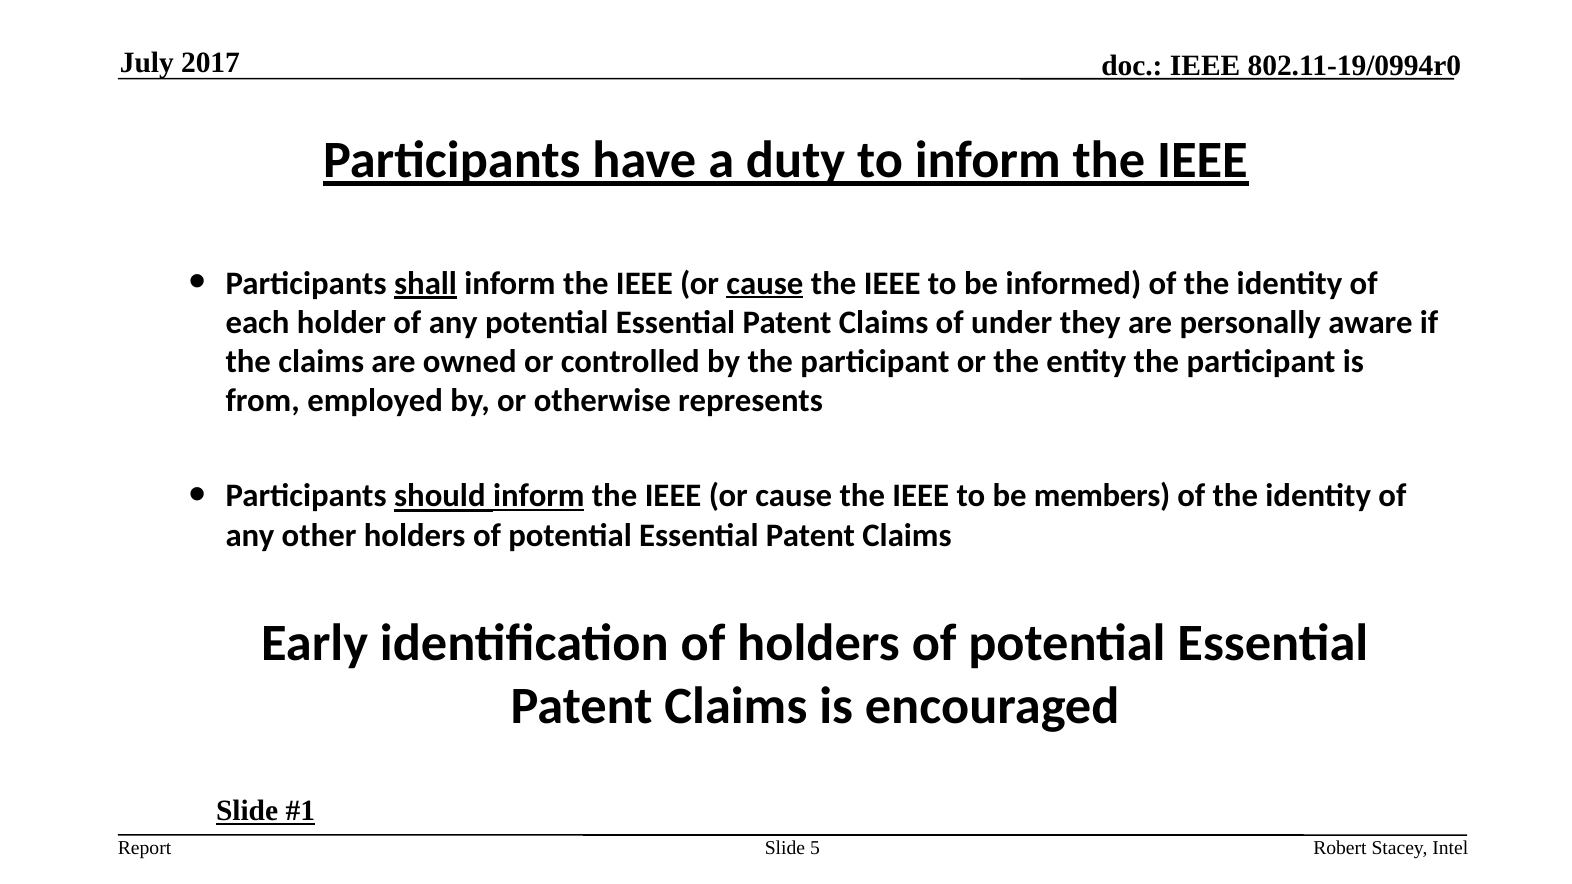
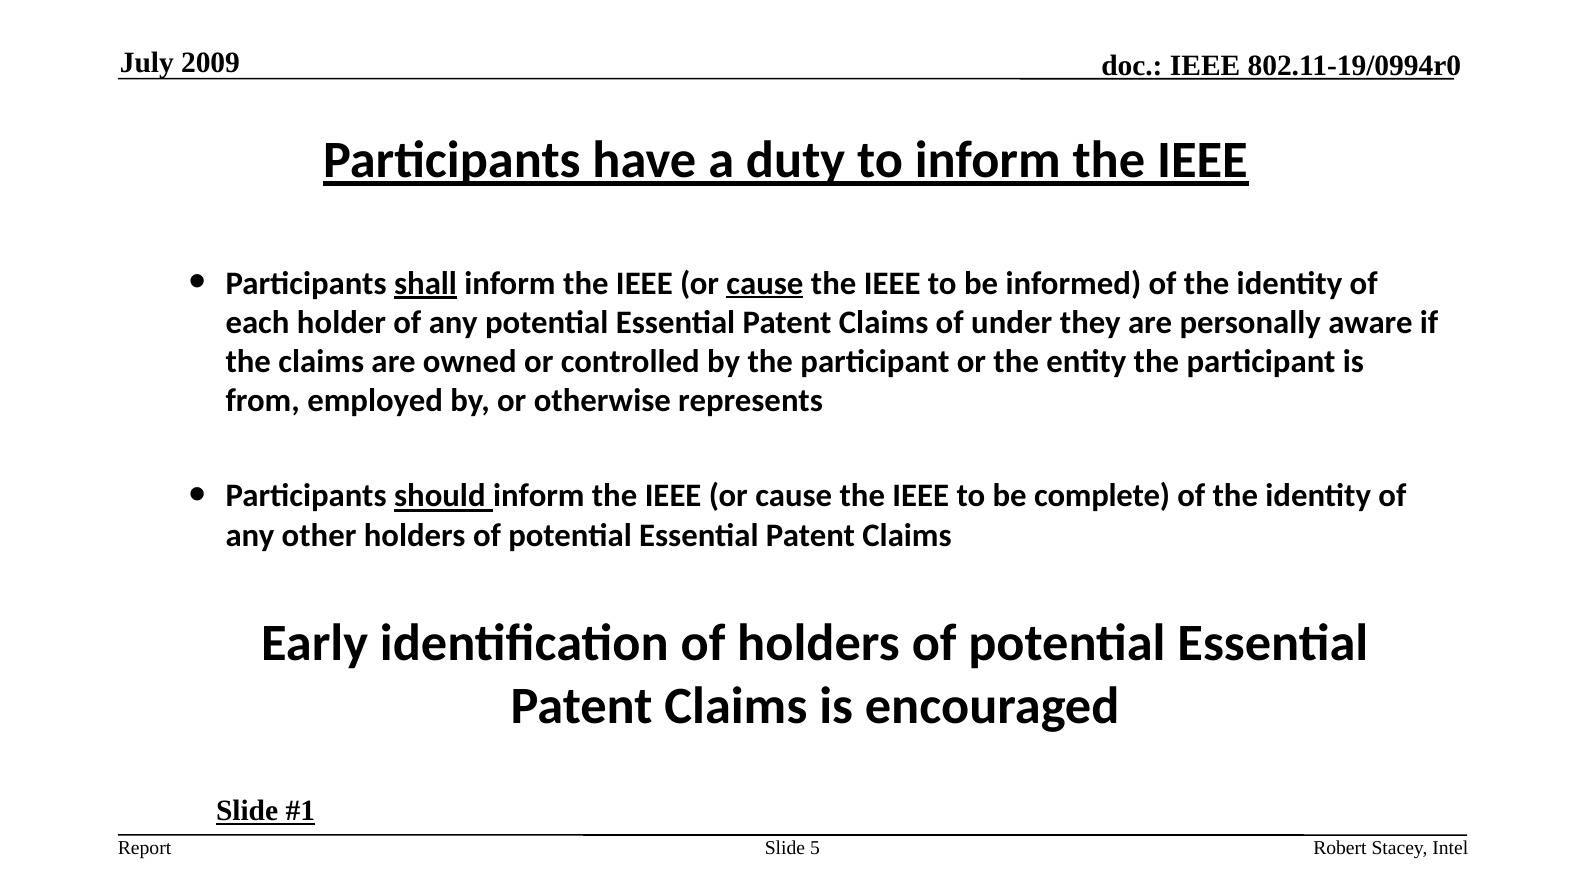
2017: 2017 -> 2009
inform at (539, 496) underline: present -> none
members: members -> complete
